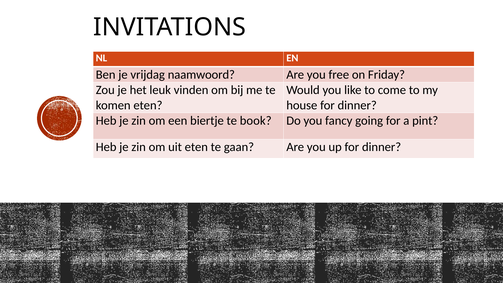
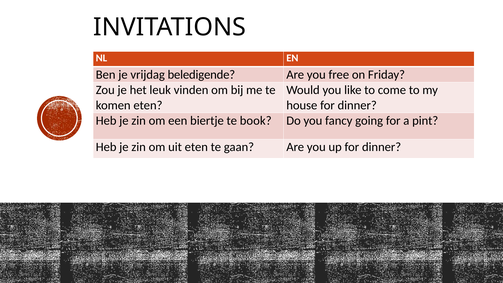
naamwoord: naamwoord -> beledigende
